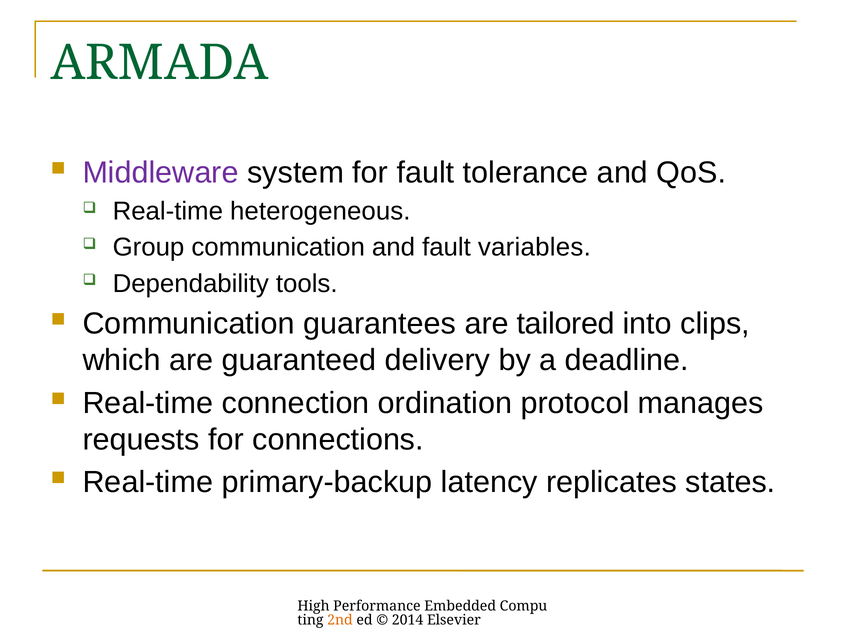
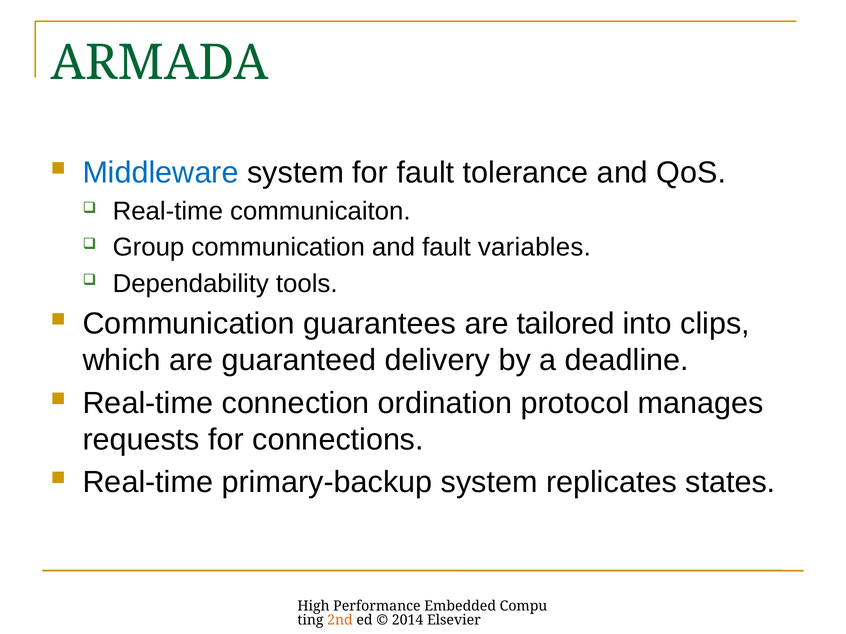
Middleware colour: purple -> blue
heterogeneous: heterogeneous -> communicaiton
primary-backup latency: latency -> system
